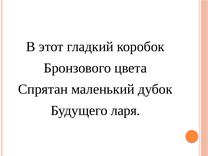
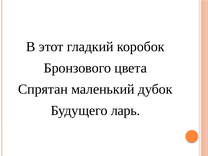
ларя: ларя -> ларь
